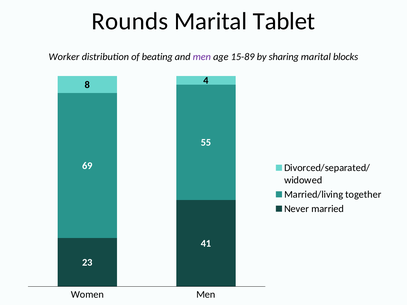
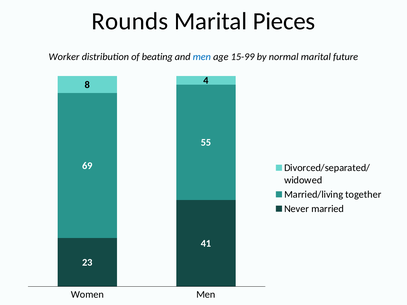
Tablet: Tablet -> Pieces
men at (202, 57) colour: purple -> blue
15-89: 15-89 -> 15-99
sharing: sharing -> normal
blocks: blocks -> future
